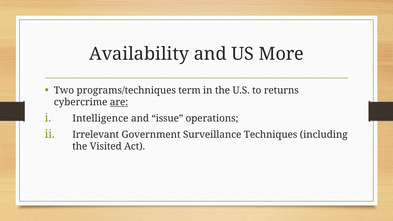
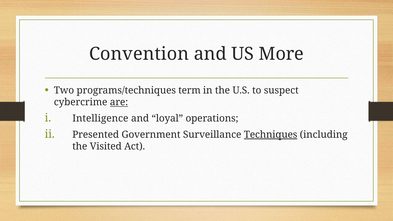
Availability: Availability -> Convention
returns: returns -> suspect
issue: issue -> loyal
Irrelevant: Irrelevant -> Presented
Techniques underline: none -> present
